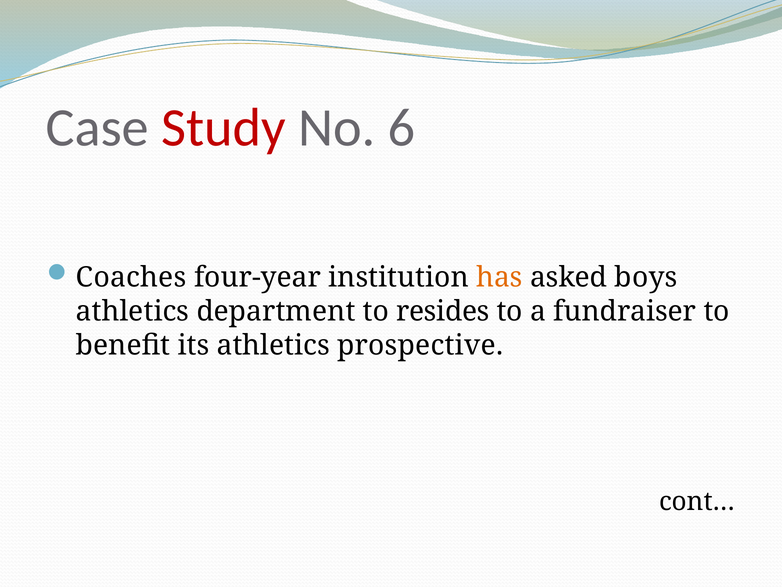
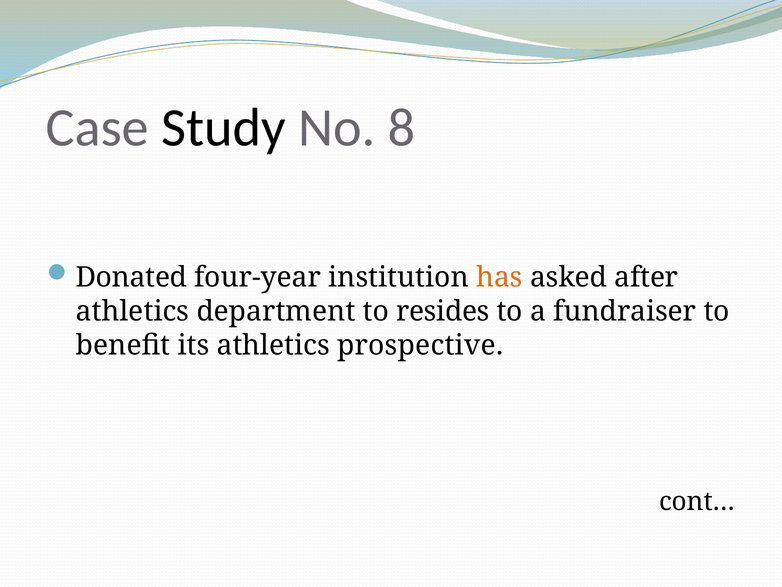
Study colour: red -> black
6: 6 -> 8
Coaches: Coaches -> Donated
boys: boys -> after
